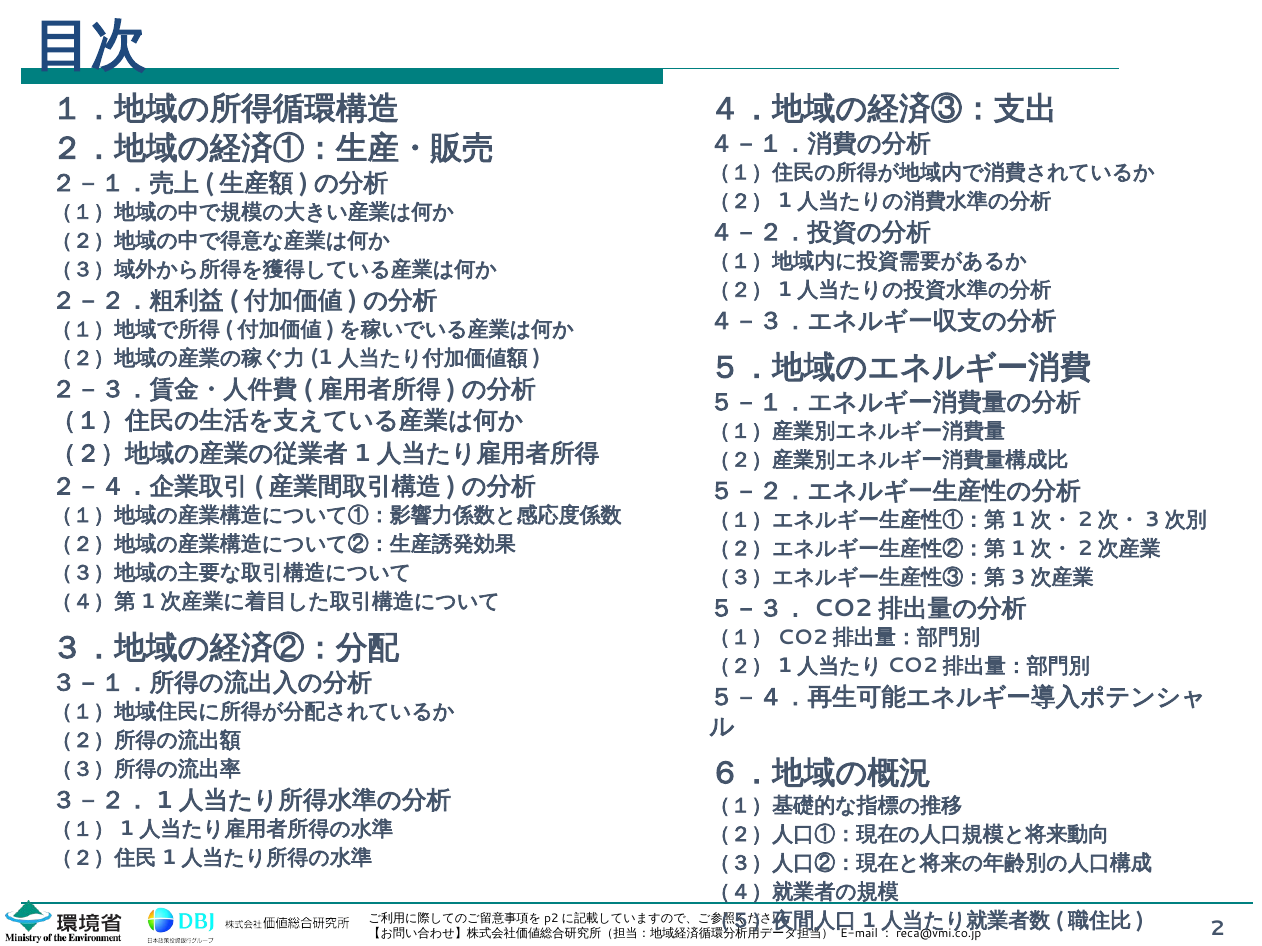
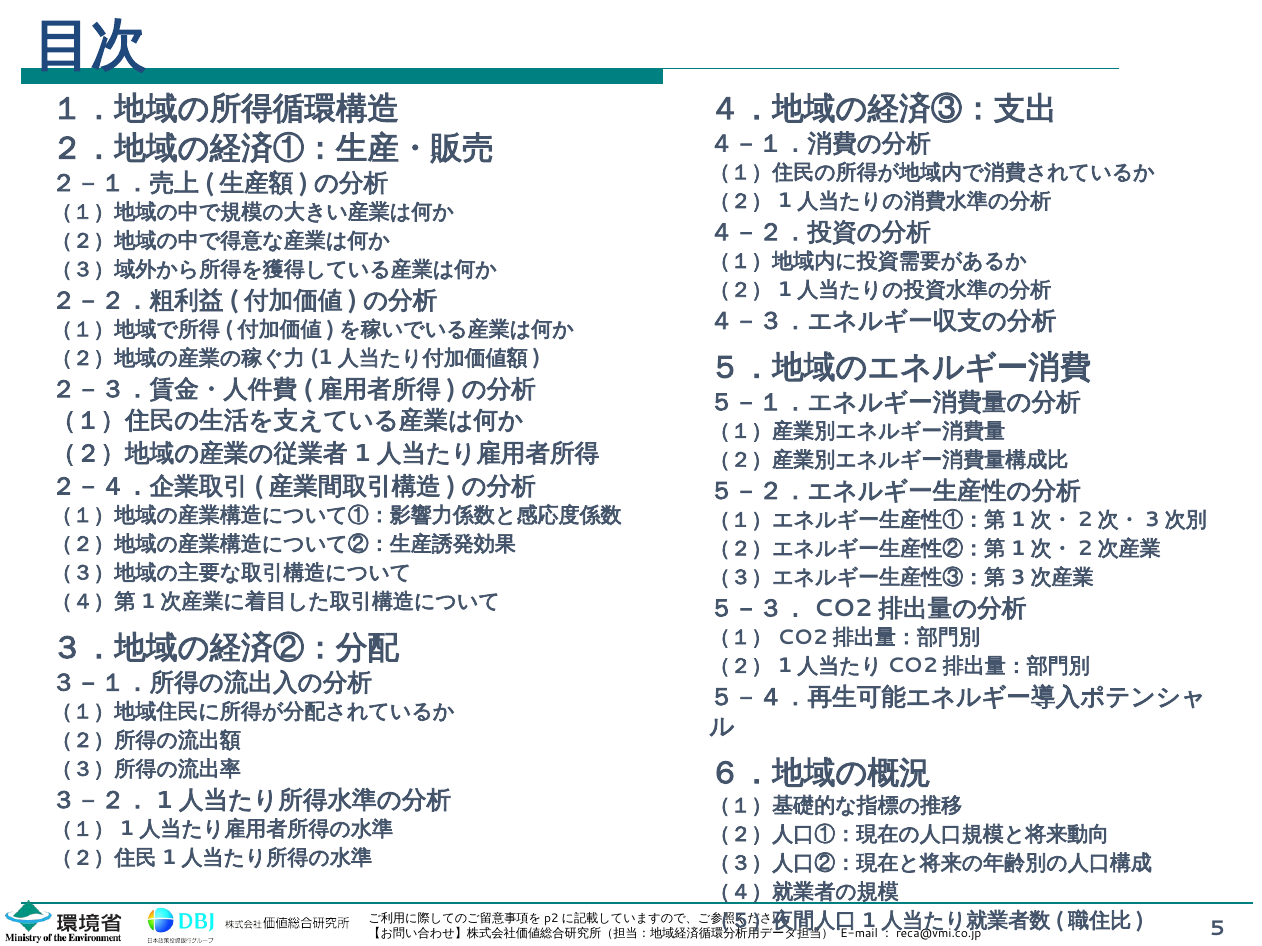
2: 2 -> 5
